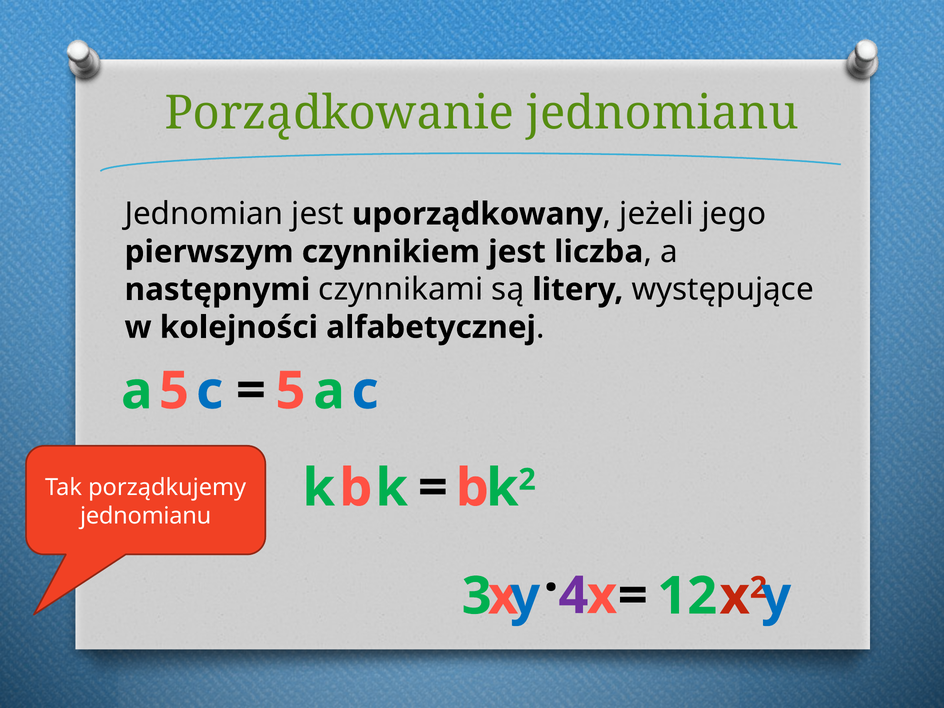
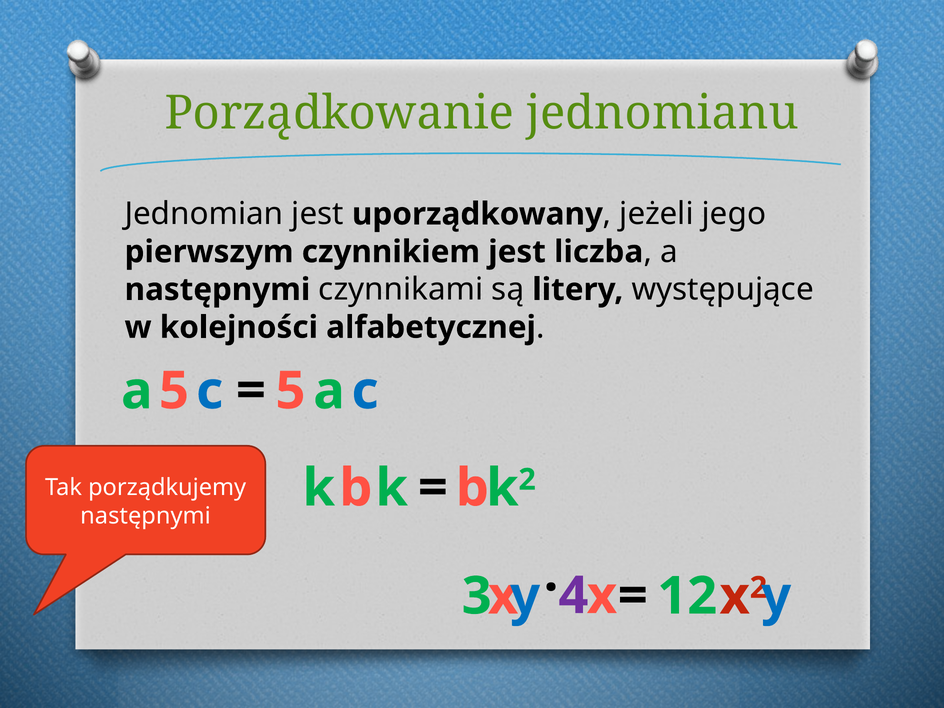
jednomianu at (146, 516): jednomianu -> następnymi
